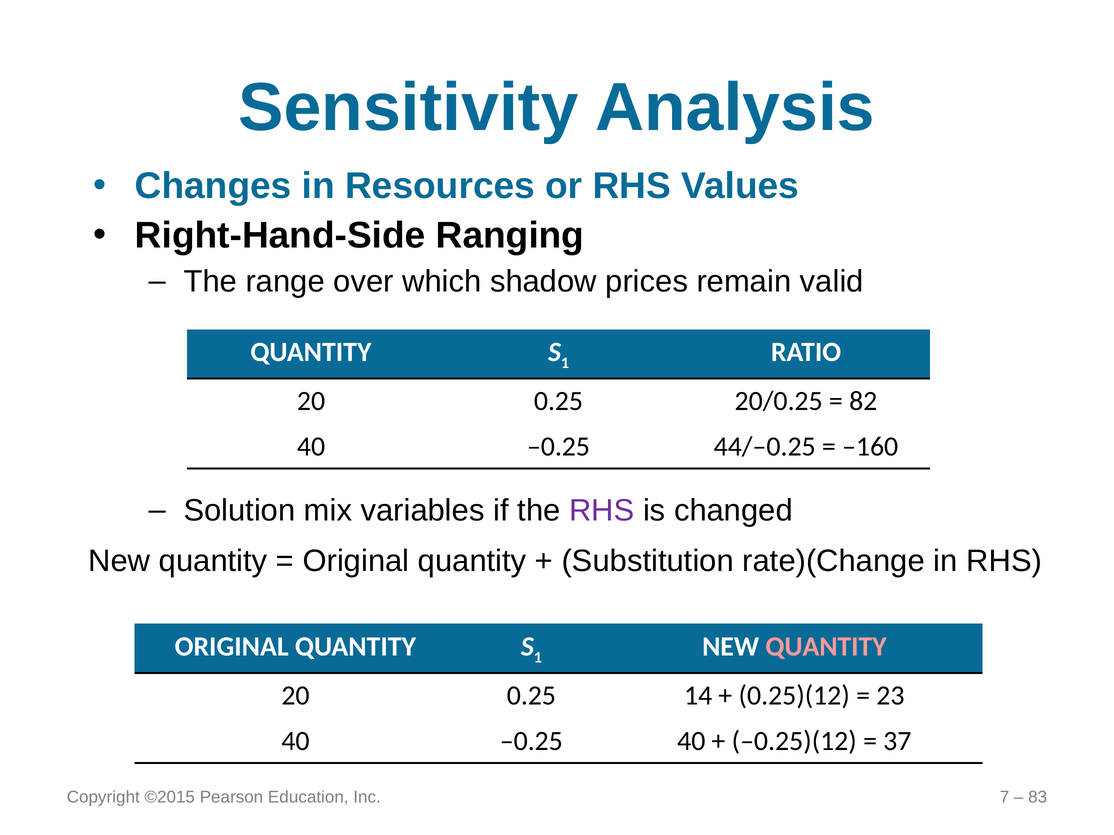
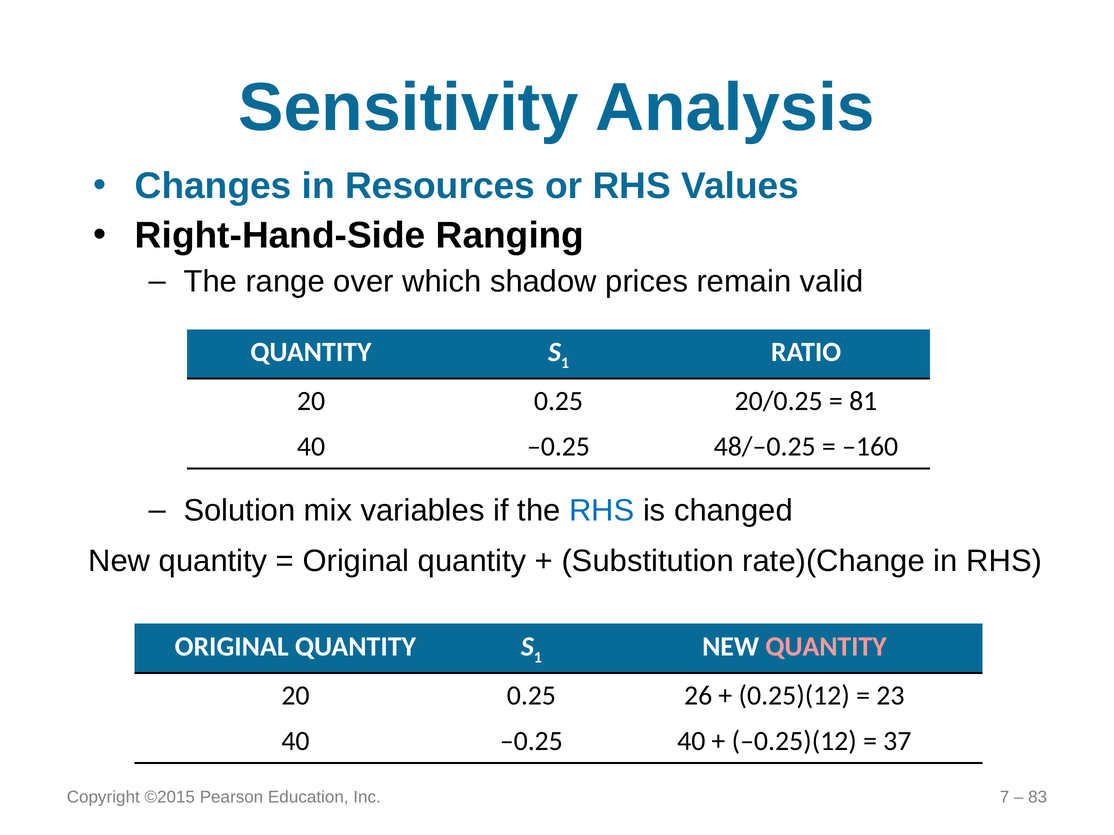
82: 82 -> 81
44/–0.25: 44/–0.25 -> 48/–0.25
RHS at (602, 511) colour: purple -> blue
14: 14 -> 26
